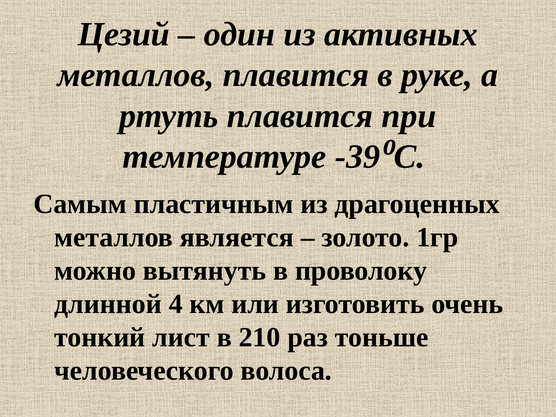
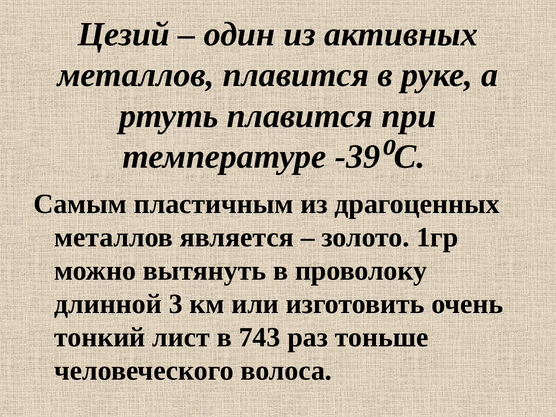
4: 4 -> 3
210: 210 -> 743
